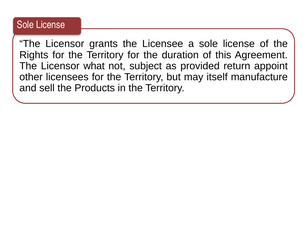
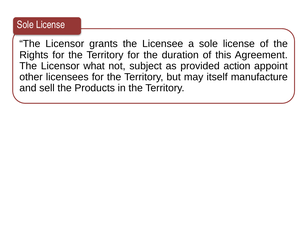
return: return -> action
